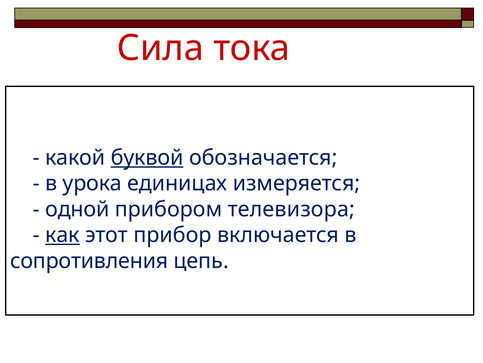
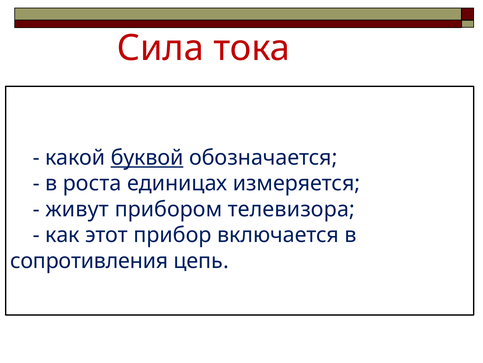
урока: урока -> роста
одной: одной -> живут
как underline: present -> none
